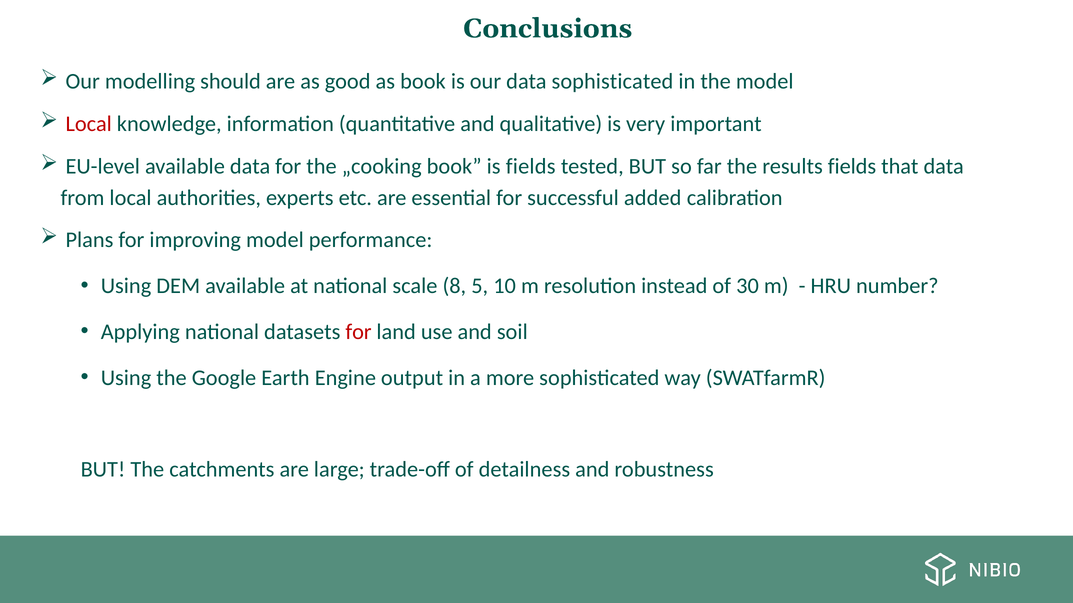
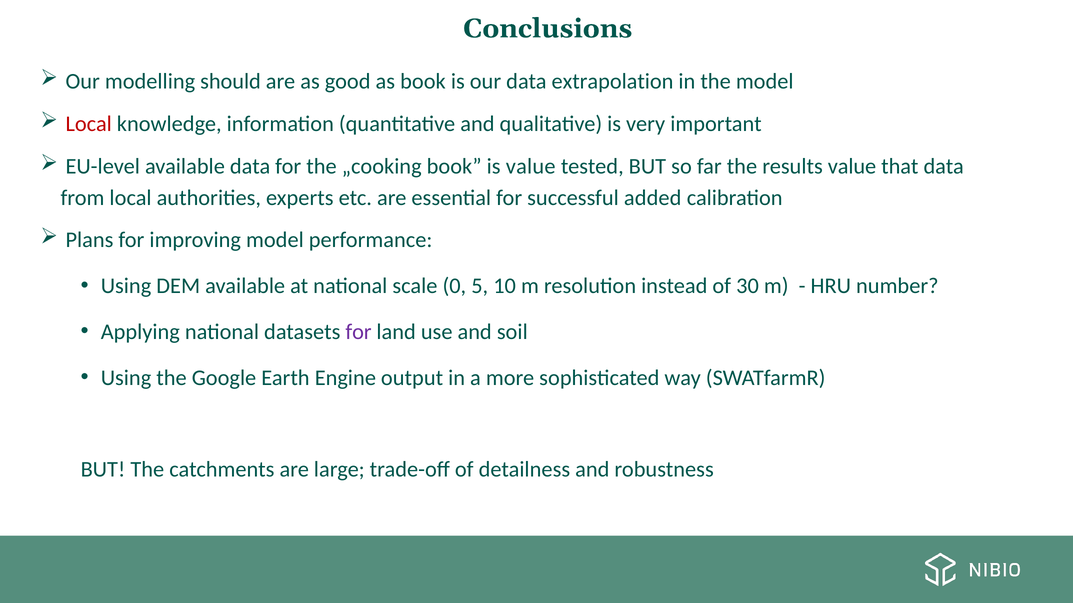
data sophisticated: sophisticated -> extrapolation
is fields: fields -> value
results fields: fields -> value
8: 8 -> 0
for at (359, 332) colour: red -> purple
